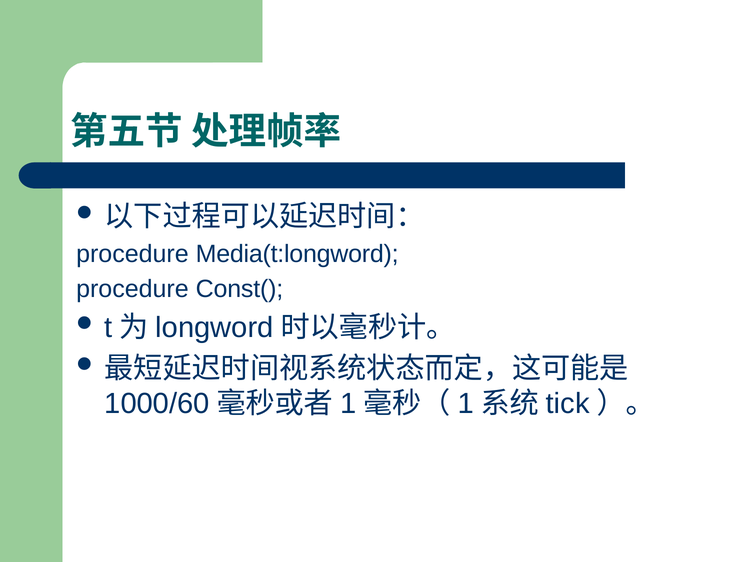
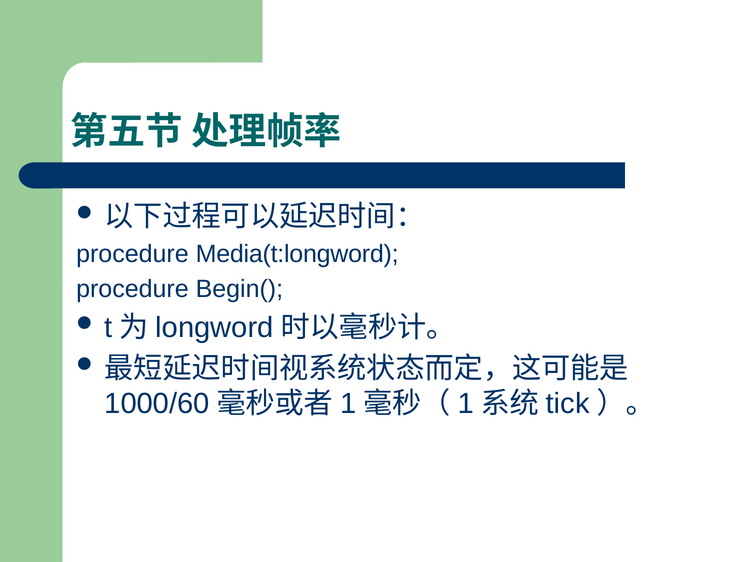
Const(: Const( -> Begin(
